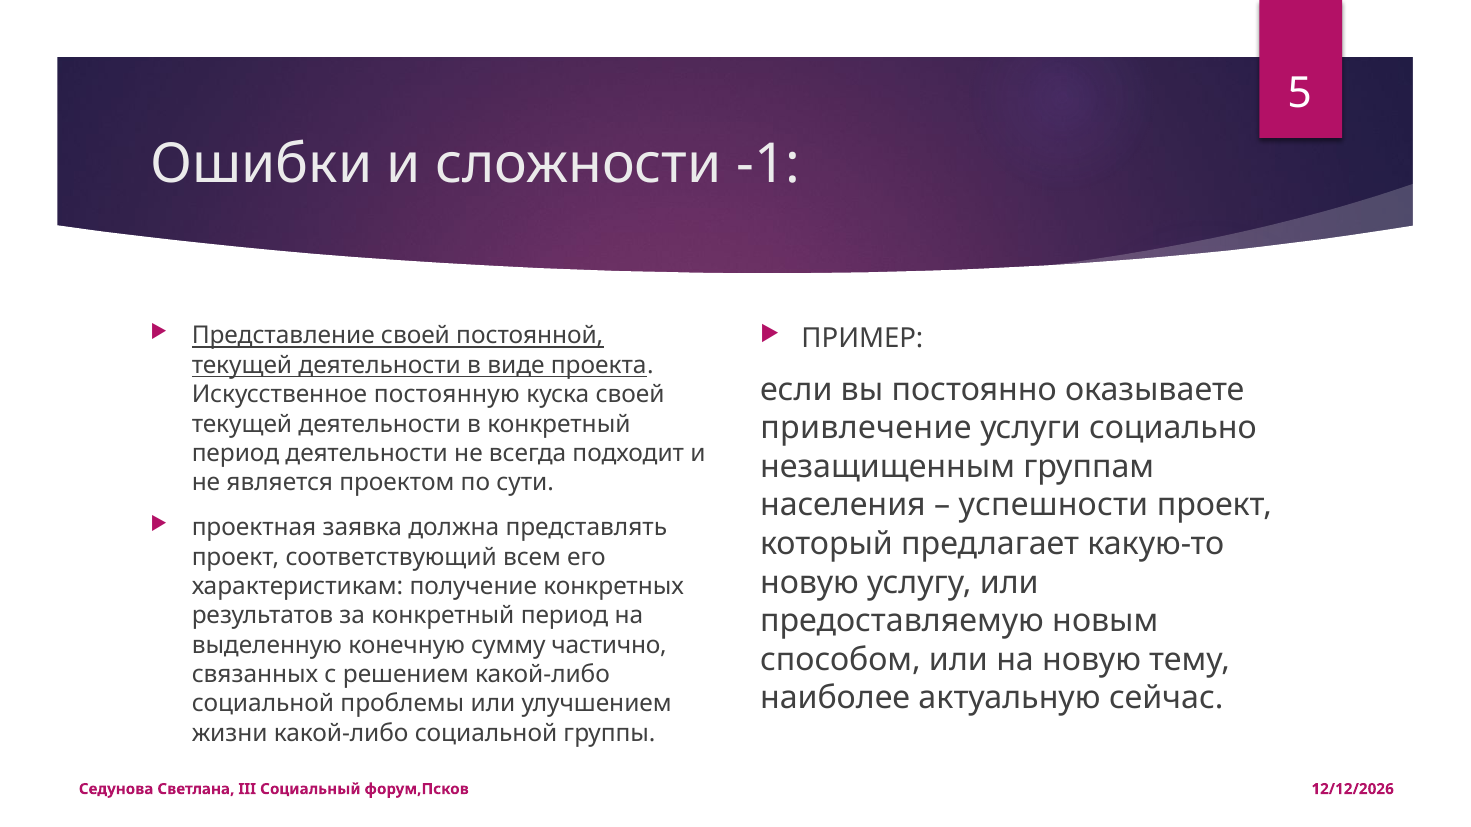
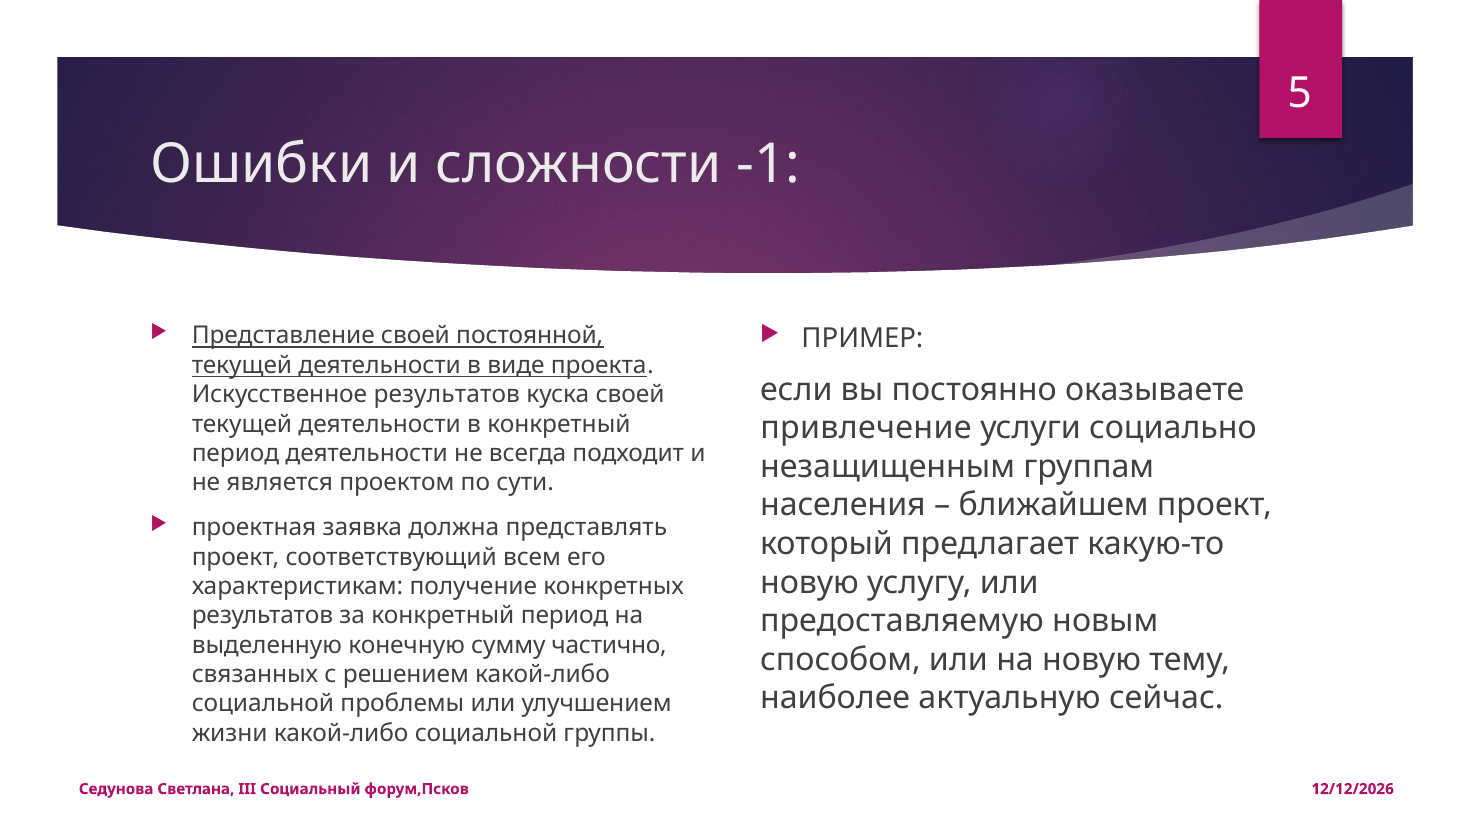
Искусственное постоянную: постоянную -> результатов
успешности: успешности -> ближайшем
